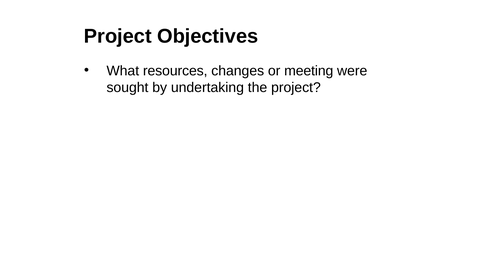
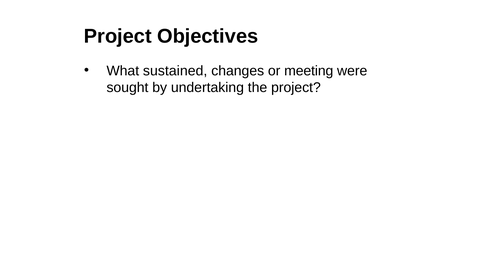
resources: resources -> sustained
